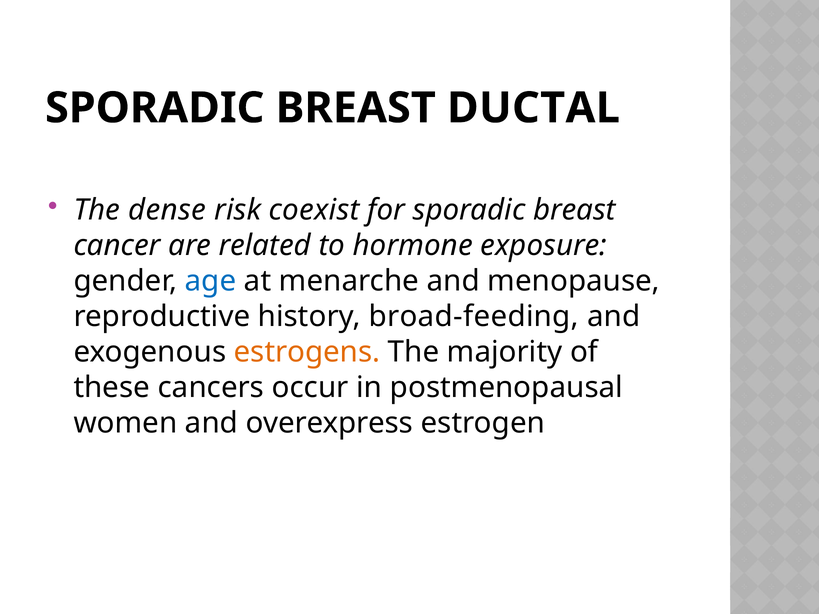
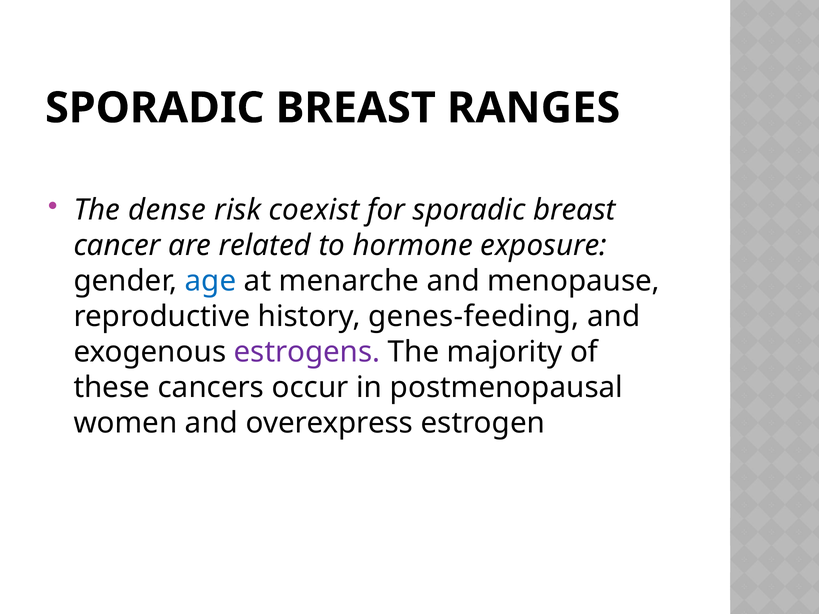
DUCTAL: DUCTAL -> RANGES
broad-feeding: broad-feeding -> genes-feeding
estrogens colour: orange -> purple
